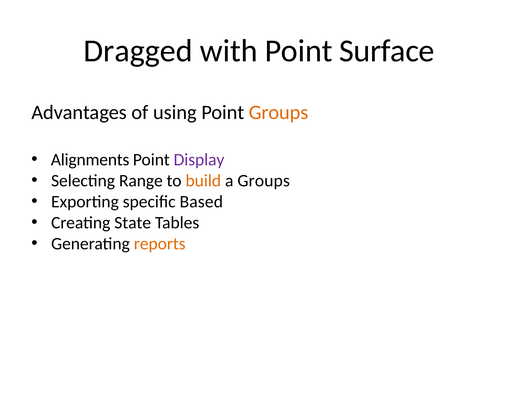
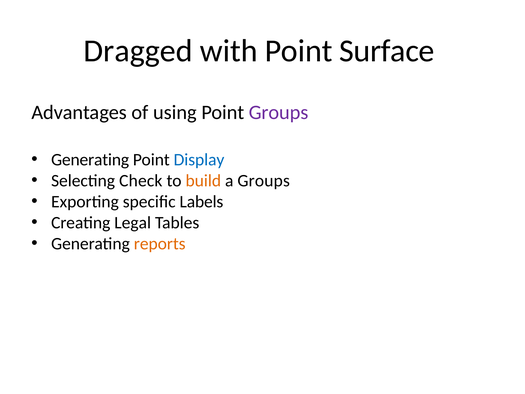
Groups at (279, 113) colour: orange -> purple
Alignments at (90, 160): Alignments -> Generating
Display colour: purple -> blue
Range: Range -> Check
Based: Based -> Labels
State: State -> Legal
